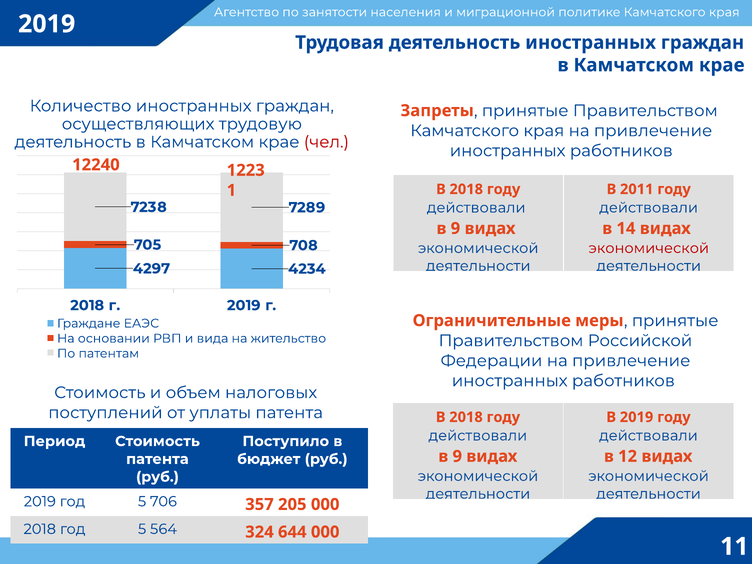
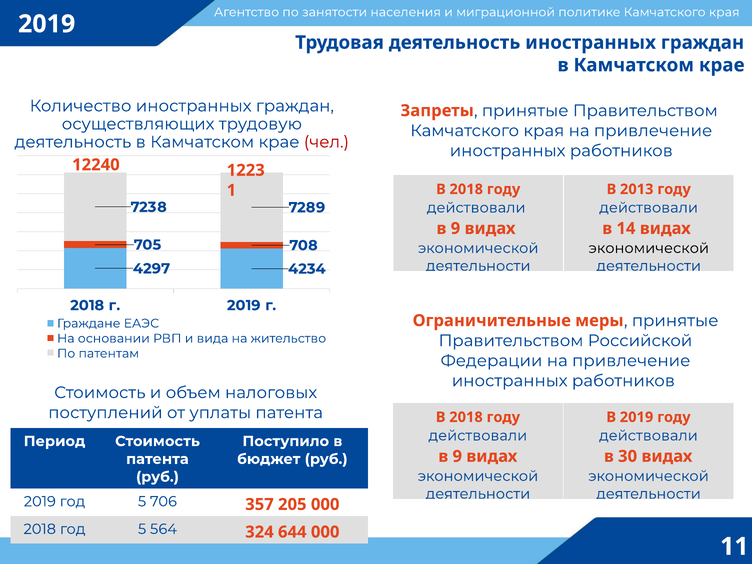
2011: 2011 -> 2013
экономической at (649, 248) colour: red -> black
12: 12 -> 30
